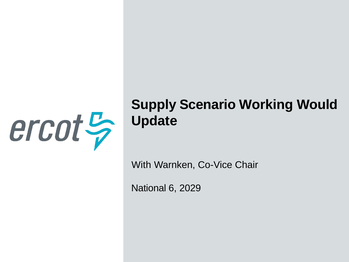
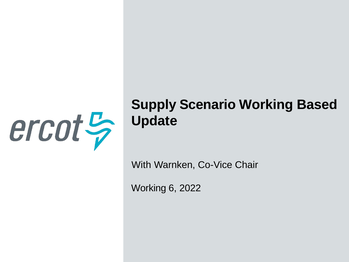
Would: Would -> Based
National at (149, 188): National -> Working
2029: 2029 -> 2022
